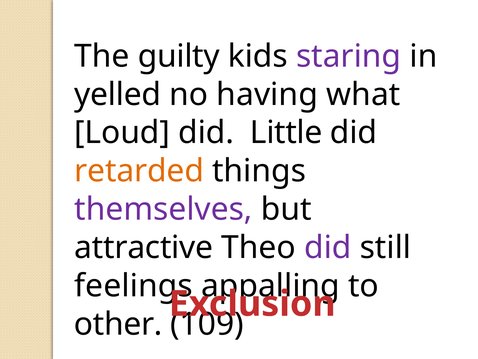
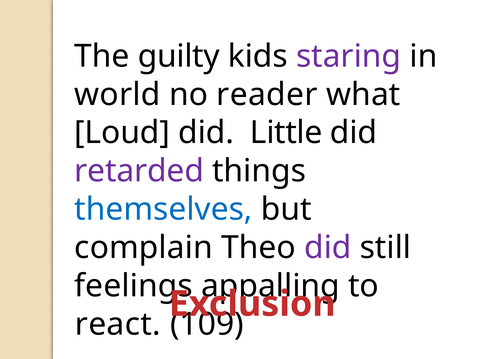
yelled: yelled -> world
having: having -> reader
retarded colour: orange -> purple
themselves colour: purple -> blue
attractive: attractive -> complain
other: other -> react
